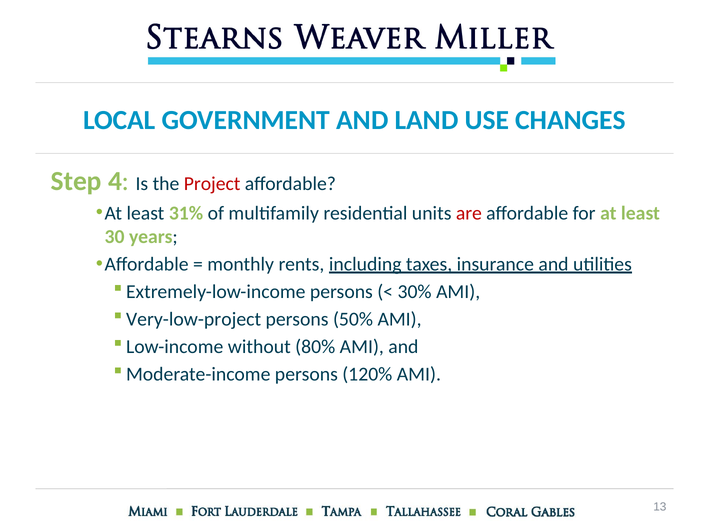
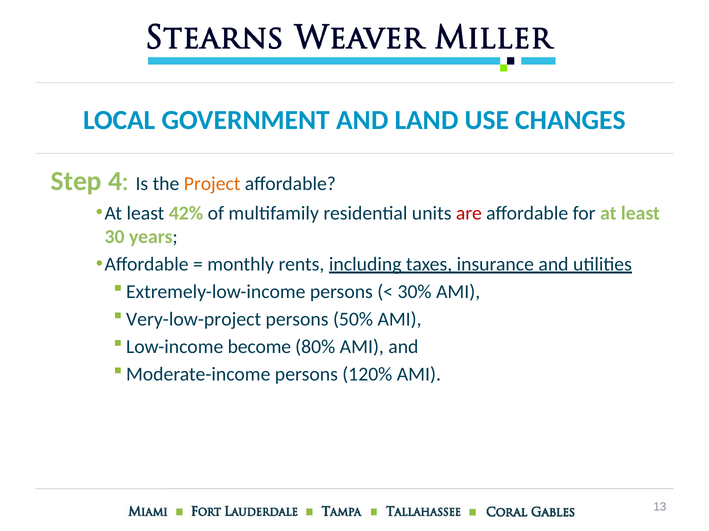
Project colour: red -> orange
31%: 31% -> 42%
without: without -> become
